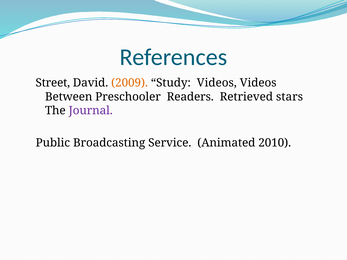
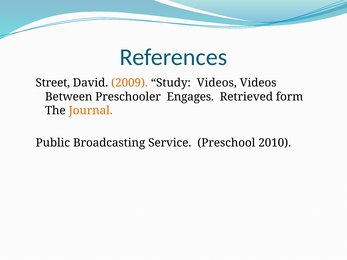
Readers: Readers -> Engages
stars: stars -> form
Journal colour: purple -> orange
Animated: Animated -> Preschool
